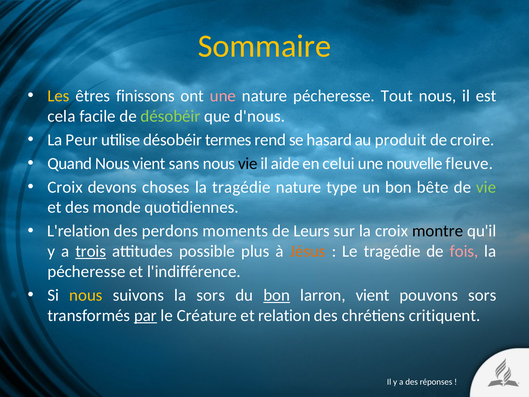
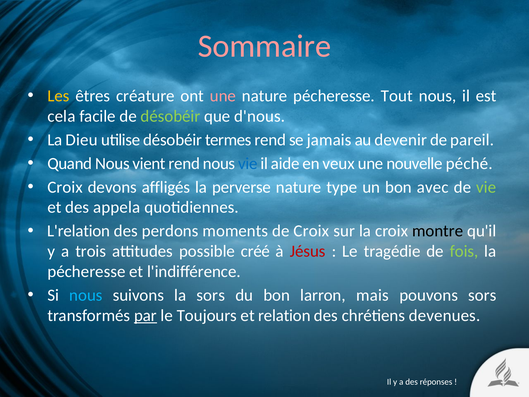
Sommaire colour: yellow -> pink
finissons: finissons -> créature
Peur: Peur -> Dieu
hasard: hasard -> jamais
produit: produit -> devenir
croire: croire -> pareil
vient sans: sans -> rend
vie at (248, 163) colour: black -> blue
celui: celui -> veux
fleuve: fleuve -> péché
choses: choses -> affligés
la tragédie: tragédie -> perverse
bête: bête -> avec
monde: monde -> appela
de Leurs: Leurs -> Croix
trois underline: present -> none
plus: plus -> créé
Jésus colour: orange -> red
fois colour: pink -> light green
nous at (86, 295) colour: yellow -> light blue
bon at (277, 295) underline: present -> none
larron vient: vient -> mais
Créature: Créature -> Toujours
critiquent: critiquent -> devenues
